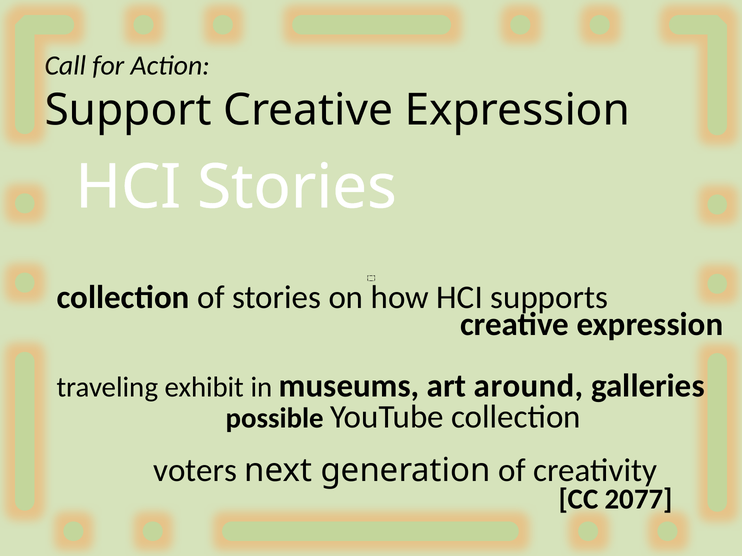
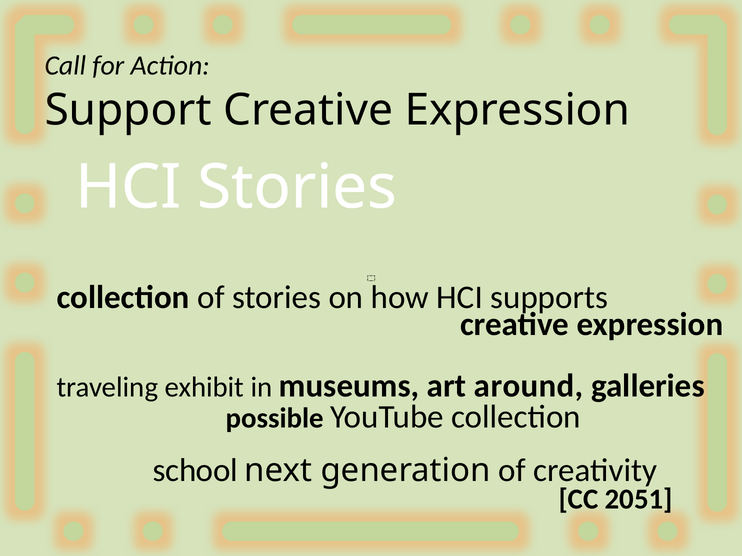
voters: voters -> school
2077: 2077 -> 2051
